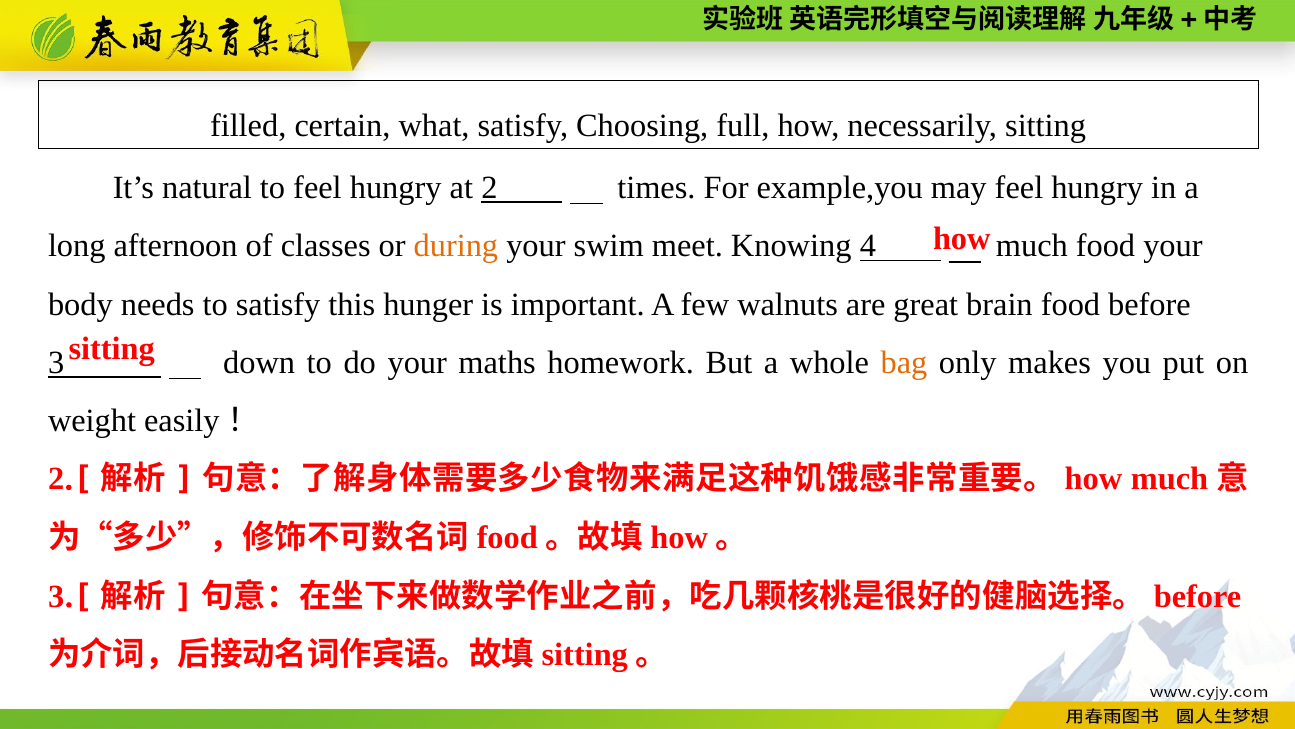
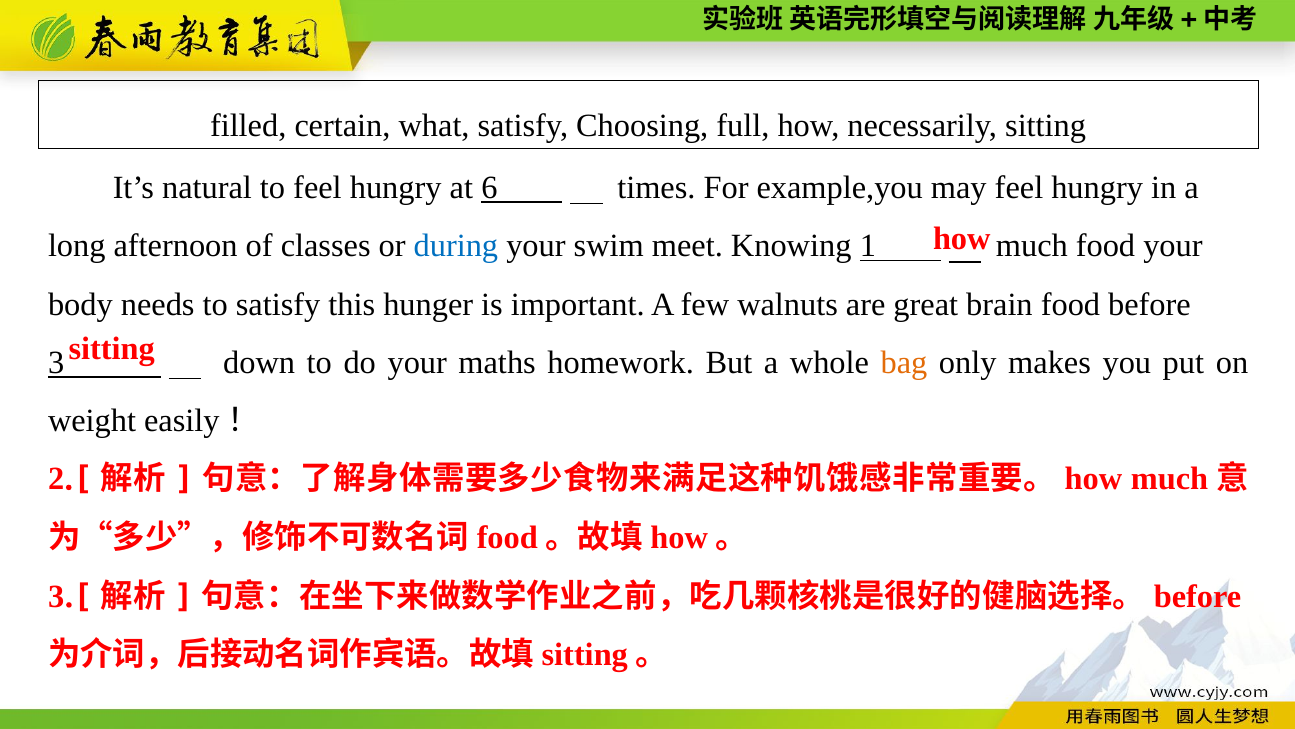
at 2: 2 -> 6
during colour: orange -> blue
4: 4 -> 1
